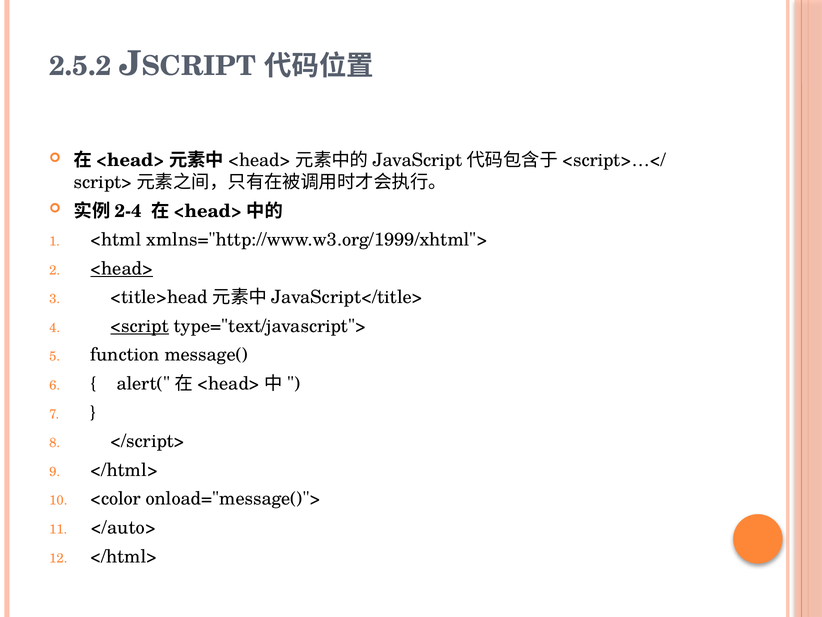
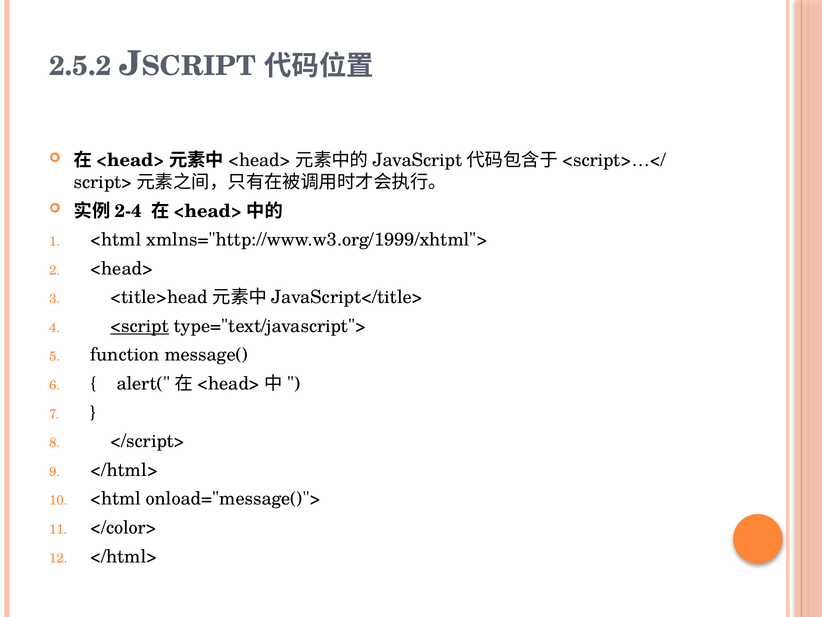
<head> underline: present -> none
<color at (116, 499): <color -> <html
</auto>: </auto> -> </color>
